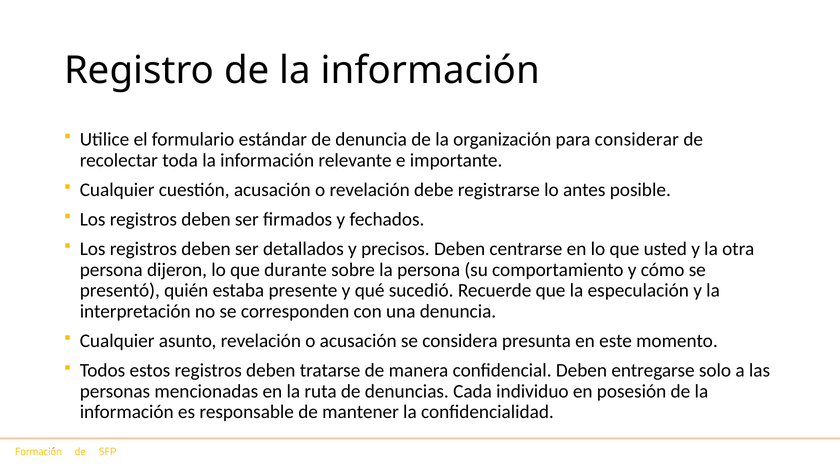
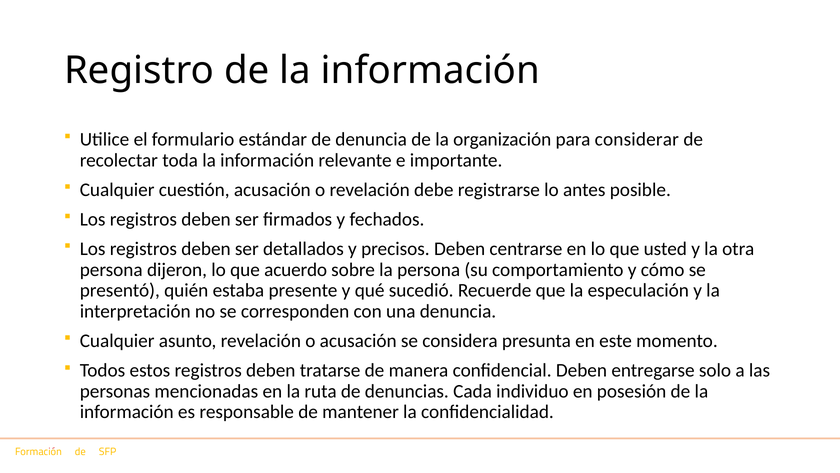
durante: durante -> acuerdo
